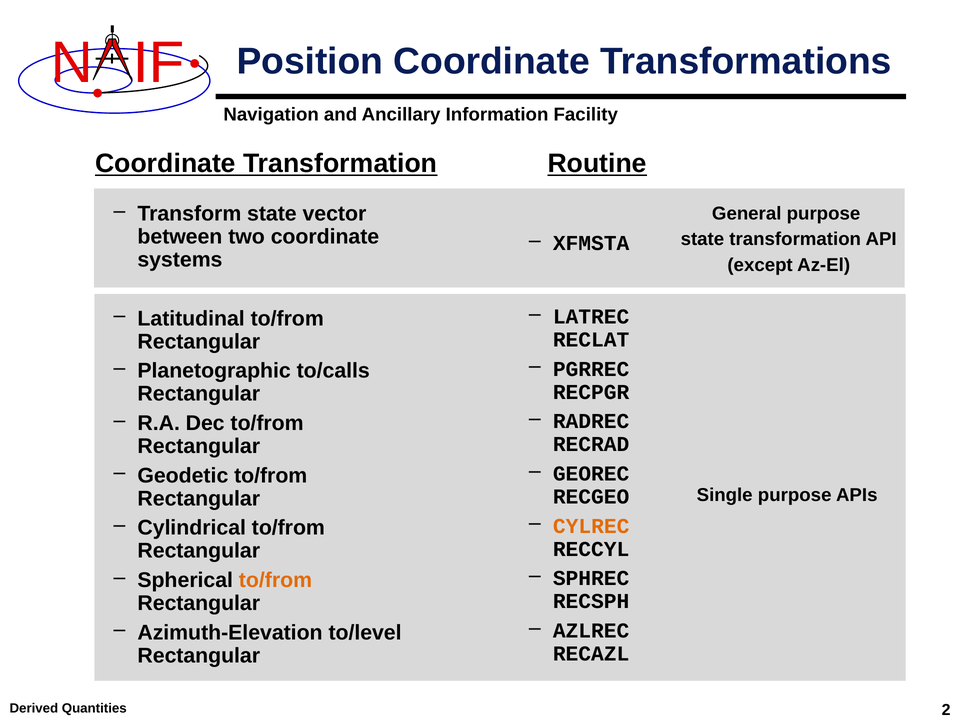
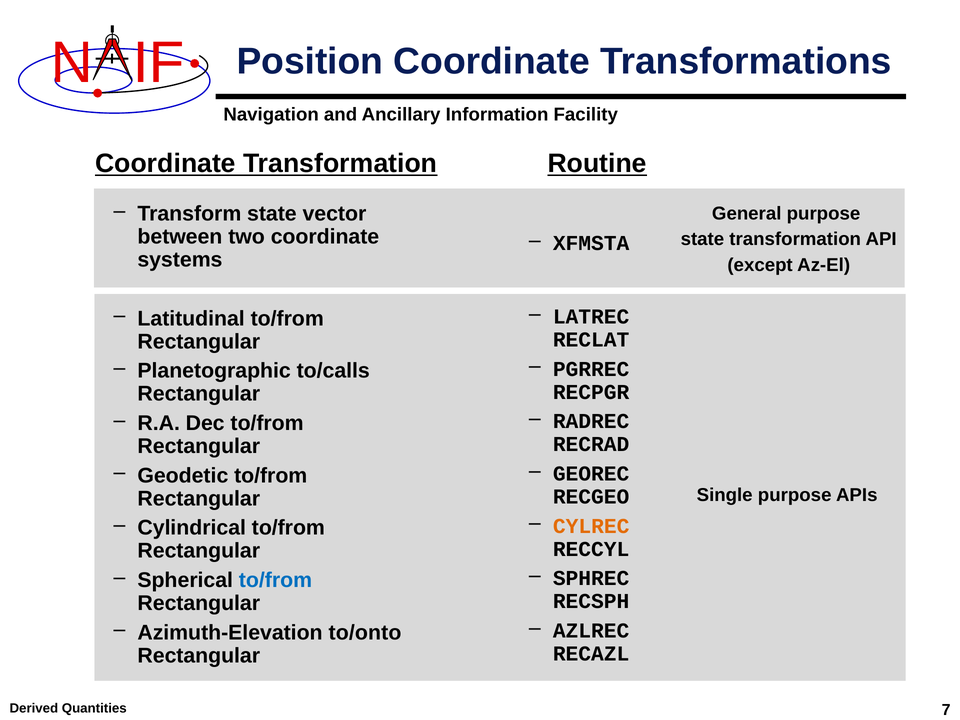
to/from at (275, 581) colour: orange -> blue
to/level: to/level -> to/onto
2: 2 -> 7
